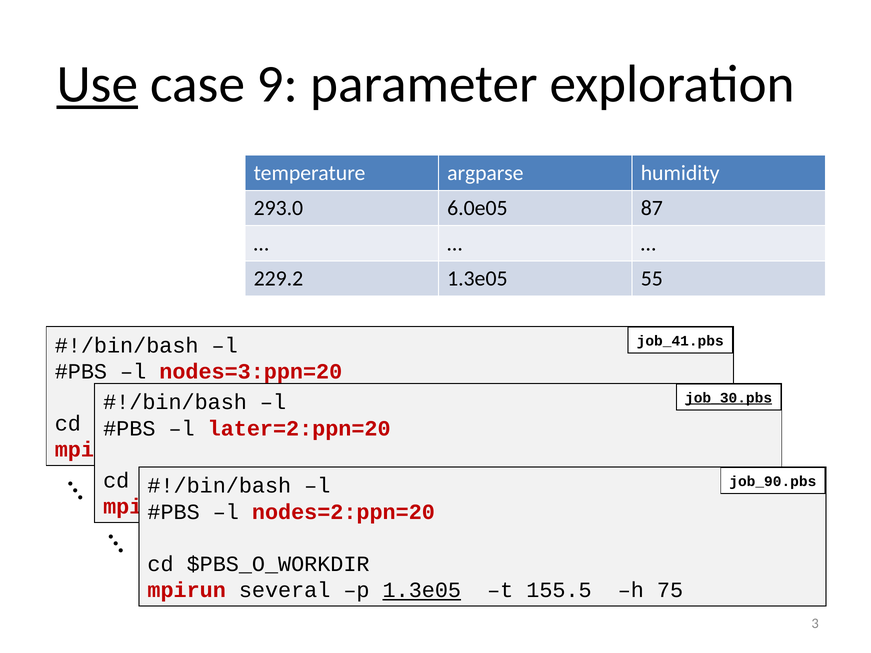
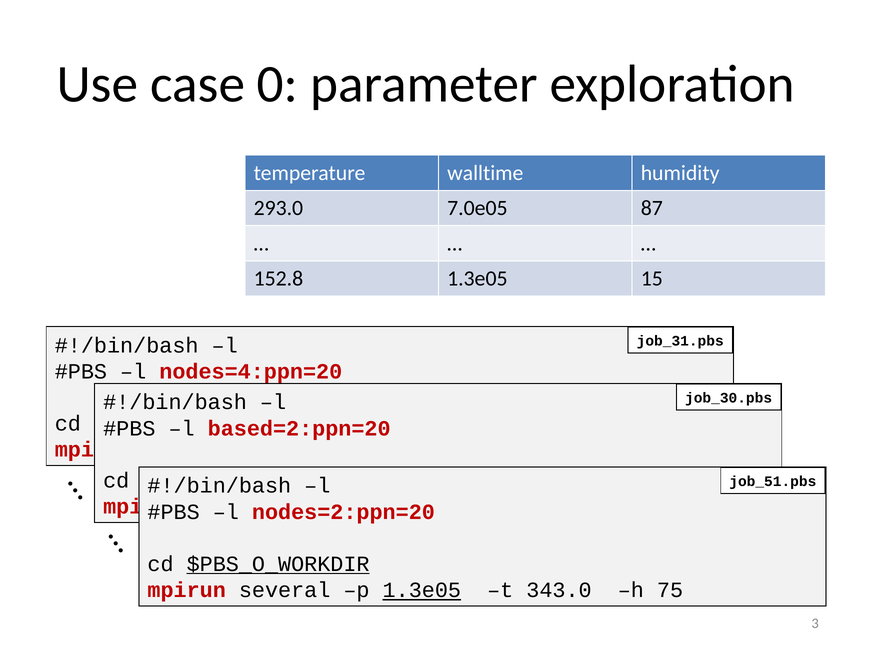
Use underline: present -> none
9: 9 -> 0
argparse: argparse -> walltime
6.0e05: 6.0e05 -> 7.0e05
229.2: 229.2 -> 152.8
55: 55 -> 15
job_41.pbs: job_41.pbs -> job_31.pbs
nodes=3:ppn=20: nodes=3:ppn=20 -> nodes=4:ppn=20
job_30.pbs underline: present -> none
later=2:ppn=20: later=2:ppn=20 -> based=2:ppn=20
job_90.pbs: job_90.pbs -> job_51.pbs
$PBS_O_WORKDIR at (278, 564) underline: none -> present
155.5: 155.5 -> 343.0
